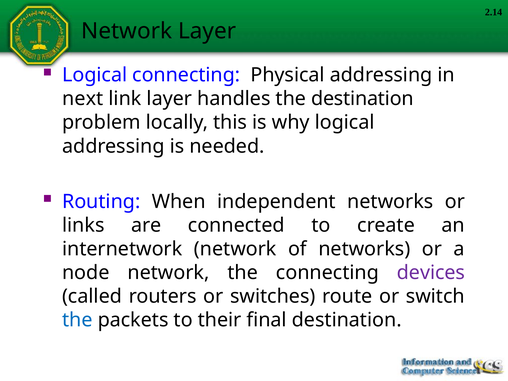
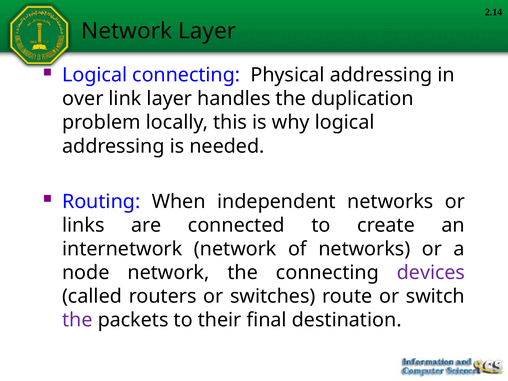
next: next -> over
the destination: destination -> duplication
the at (77, 320) colour: blue -> purple
